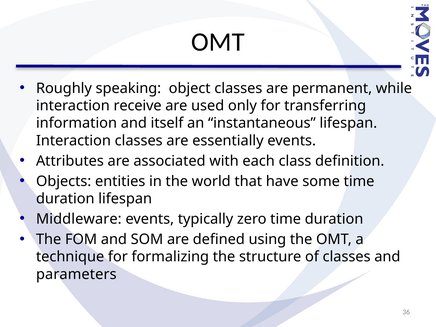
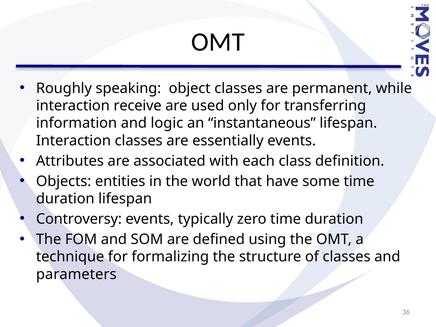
itself: itself -> logic
Middleware: Middleware -> Controversy
